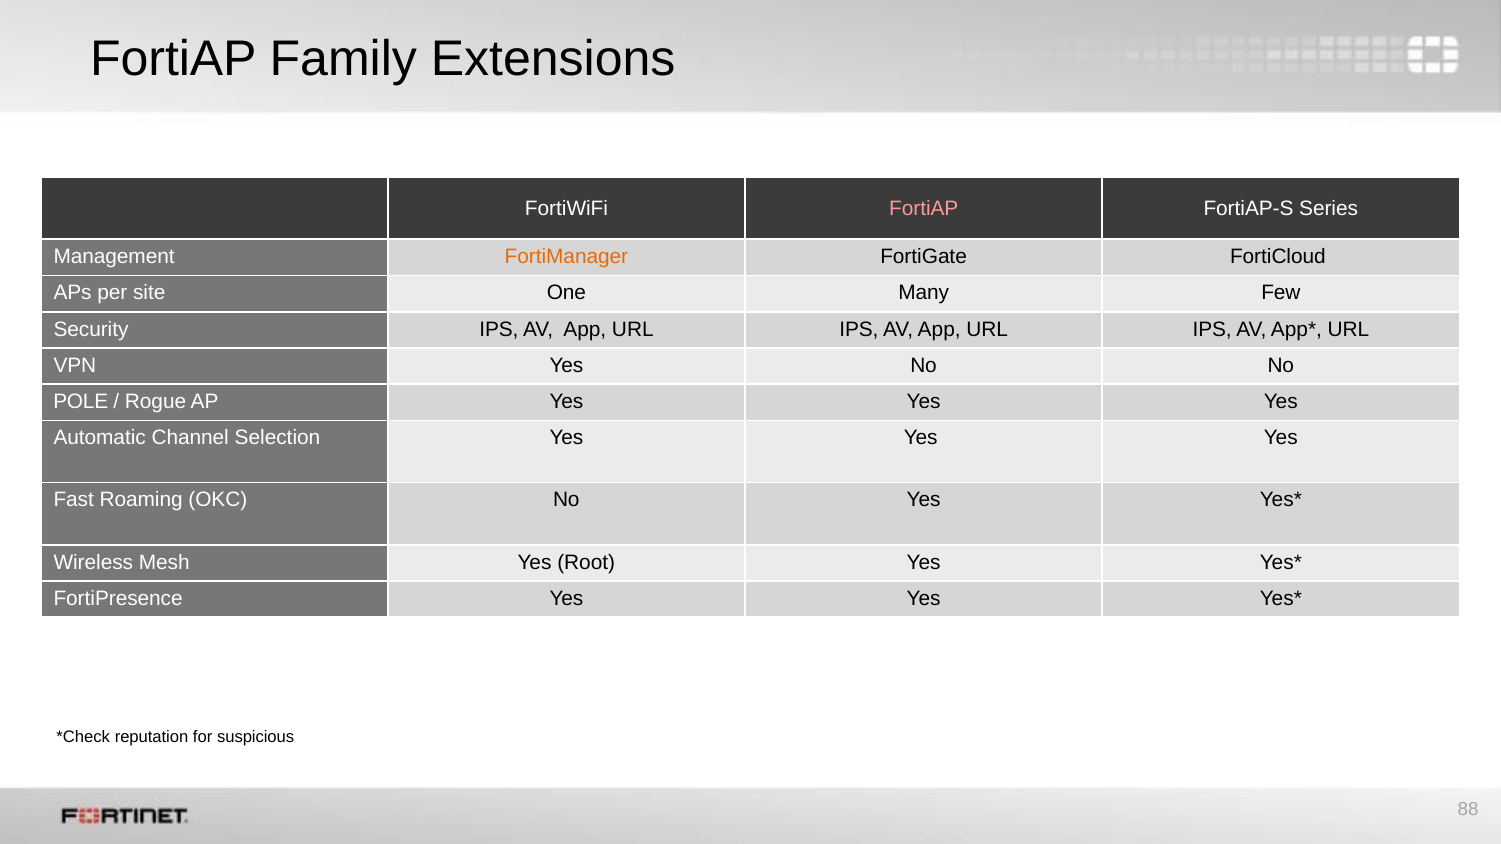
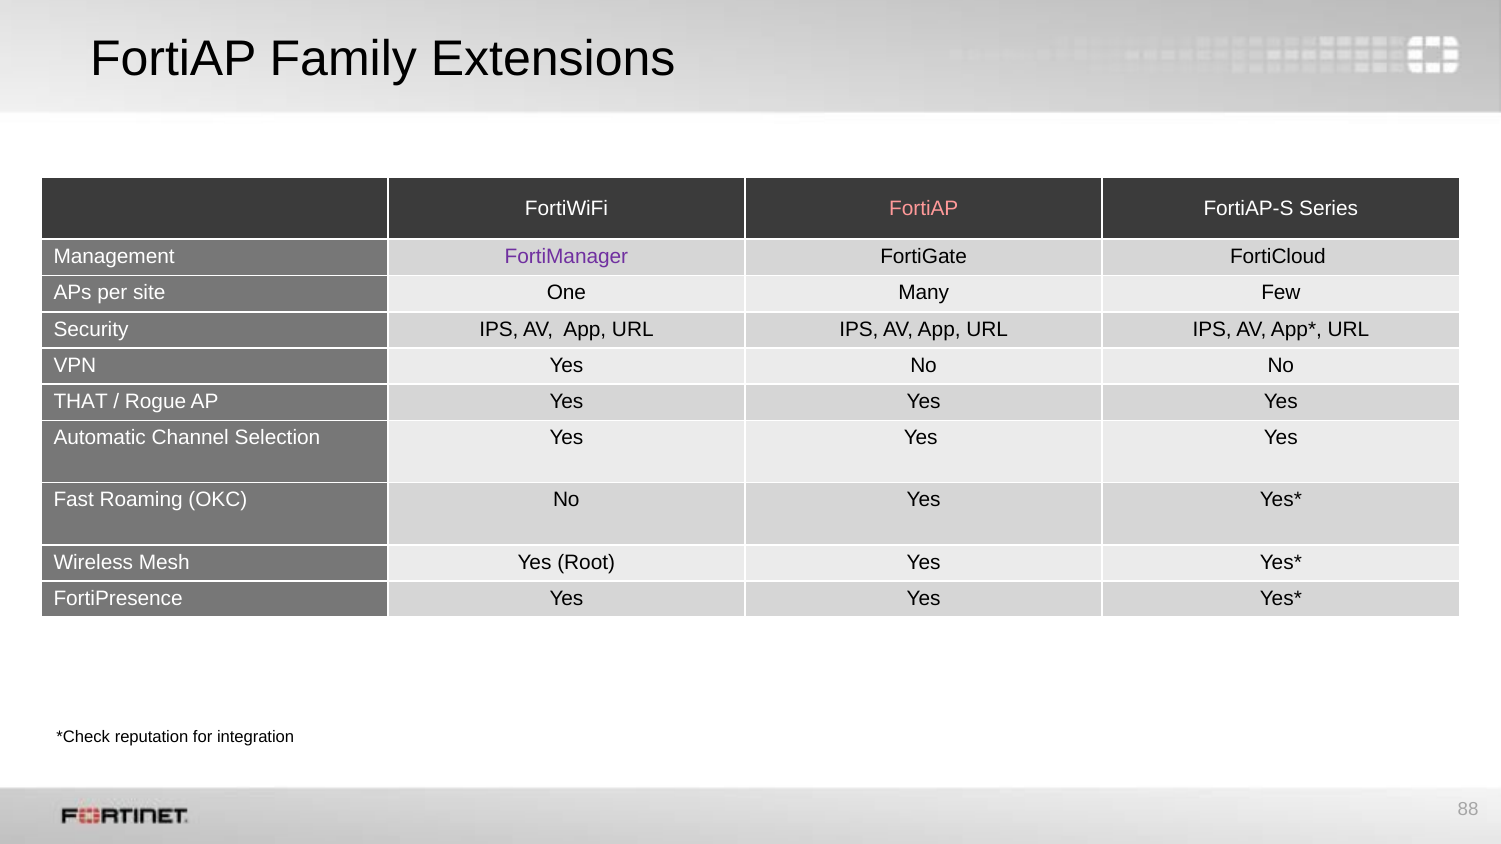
FortiManager colour: orange -> purple
POLE: POLE -> THAT
suspicious: suspicious -> integration
